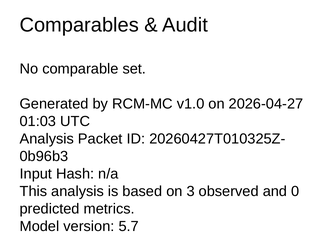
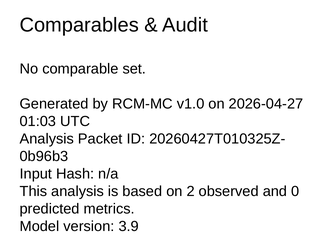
3: 3 -> 2
5.7: 5.7 -> 3.9
